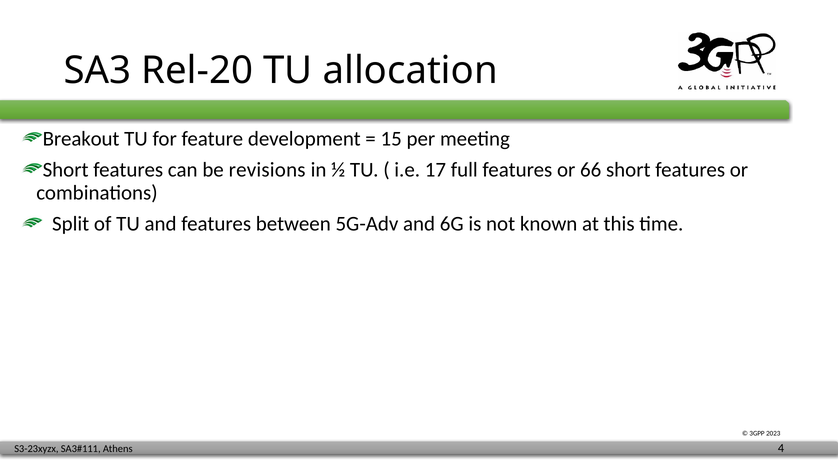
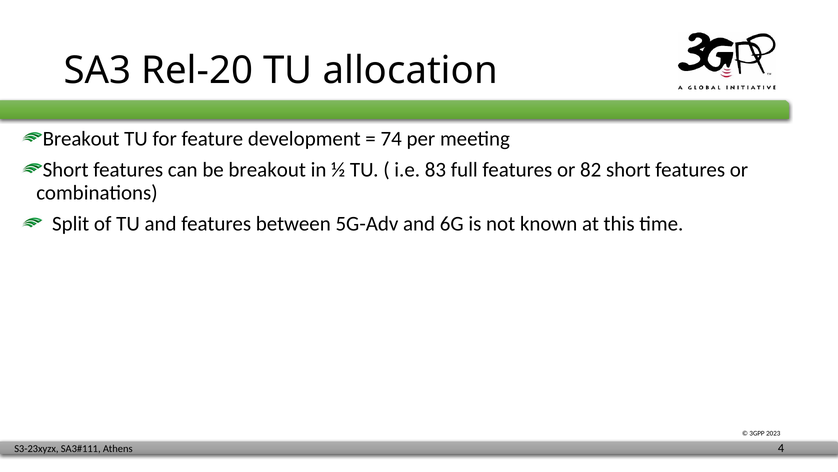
15: 15 -> 74
be revisions: revisions -> breakout
17: 17 -> 83
66: 66 -> 82
